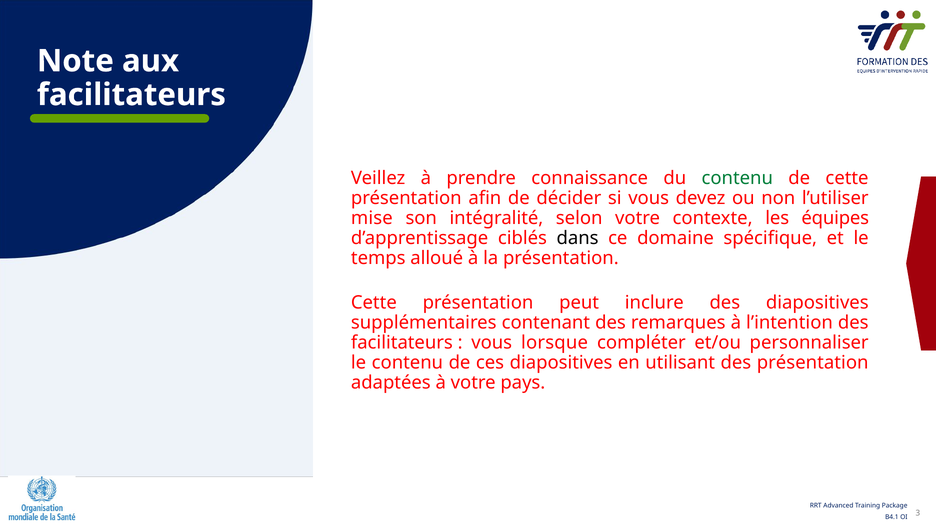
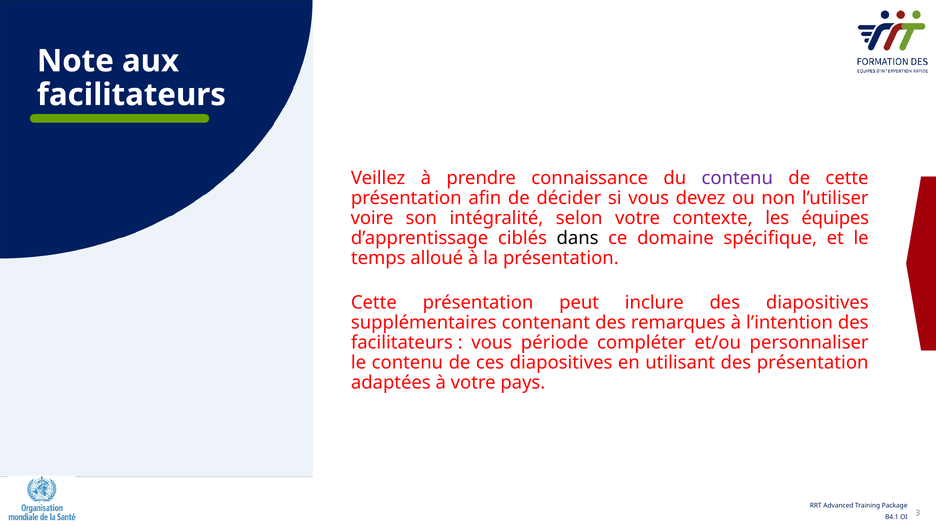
contenu at (737, 178) colour: green -> purple
mise: mise -> voire
lorsque: lorsque -> période
